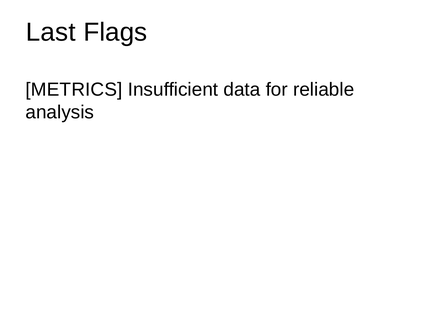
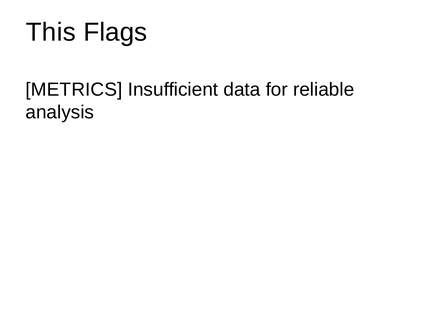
Last: Last -> This
